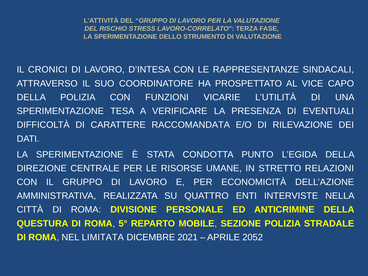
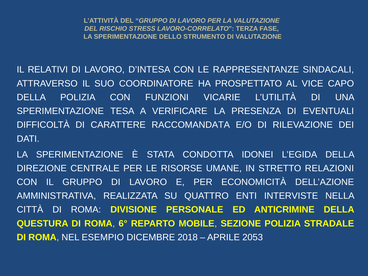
CRONICI: CRONICI -> RELATIVI
PUNTO: PUNTO -> IDONEI
5°: 5° -> 6°
LIMITATA: LIMITATA -> ESEMPIO
2021: 2021 -> 2018
2052: 2052 -> 2053
